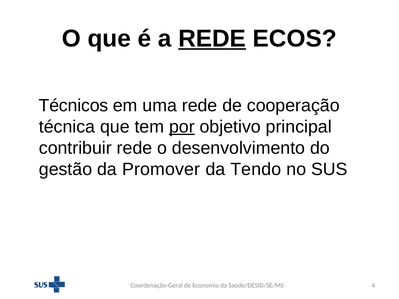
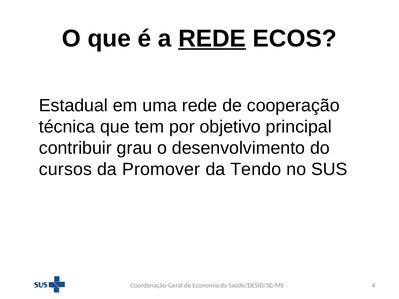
Técnicos: Técnicos -> Estadual
por underline: present -> none
contribuir rede: rede -> grau
gestão: gestão -> cursos
